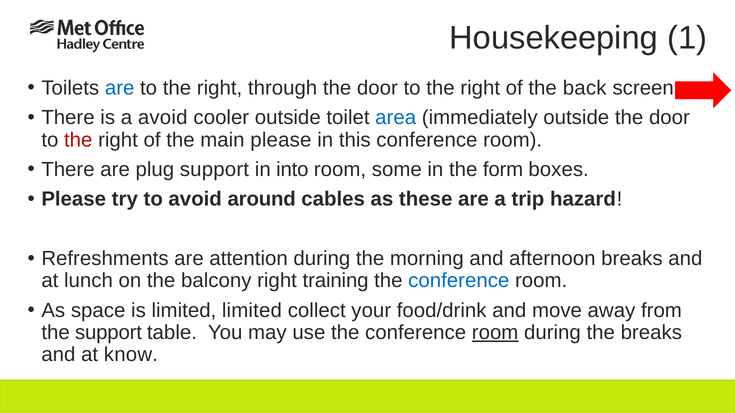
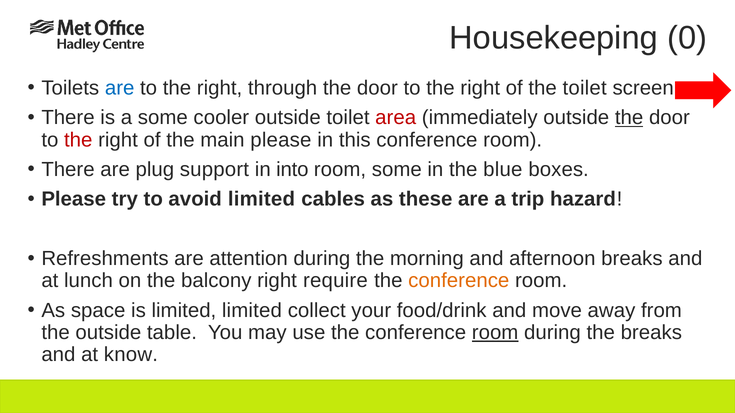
1: 1 -> 0
the back: back -> toilet
a avoid: avoid -> some
area colour: blue -> red
the at (629, 118) underline: none -> present
form: form -> blue
avoid around: around -> limited
training: training -> require
conference at (459, 281) colour: blue -> orange
the support: support -> outside
